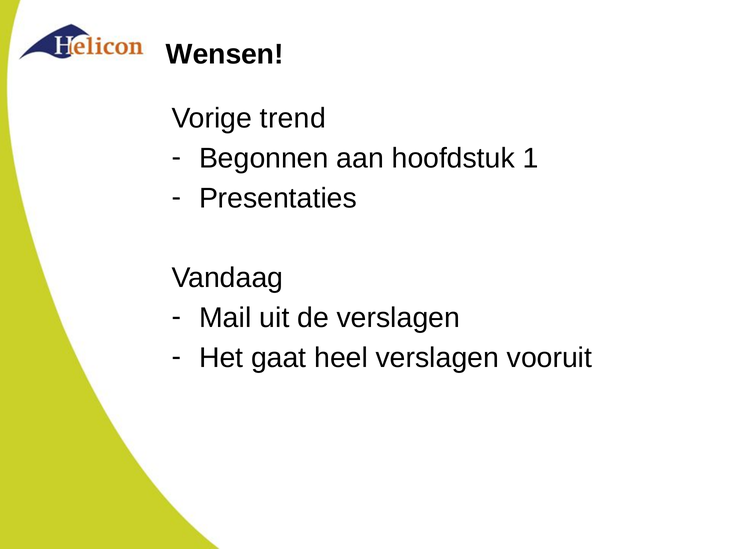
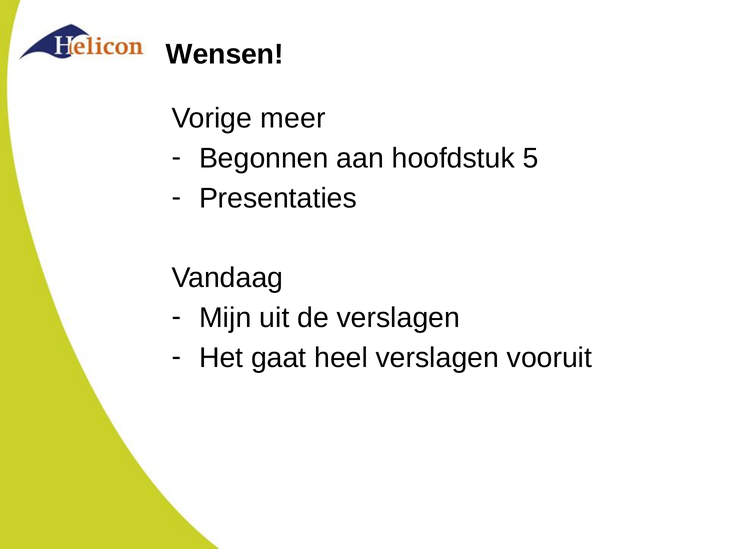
trend: trend -> meer
1: 1 -> 5
Mail: Mail -> Mijn
